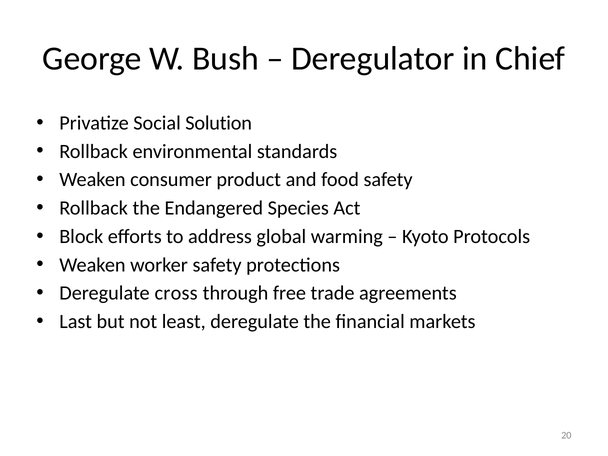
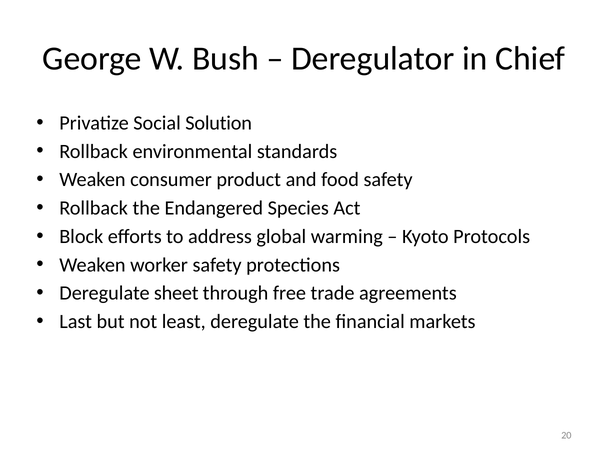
cross: cross -> sheet
